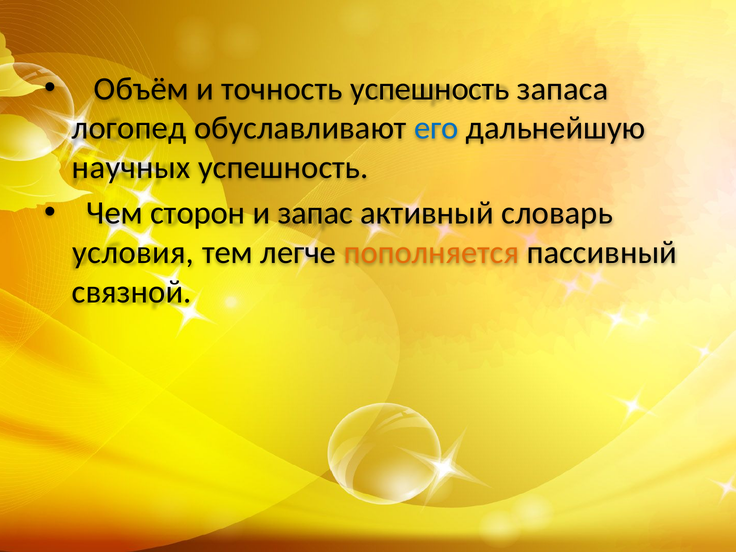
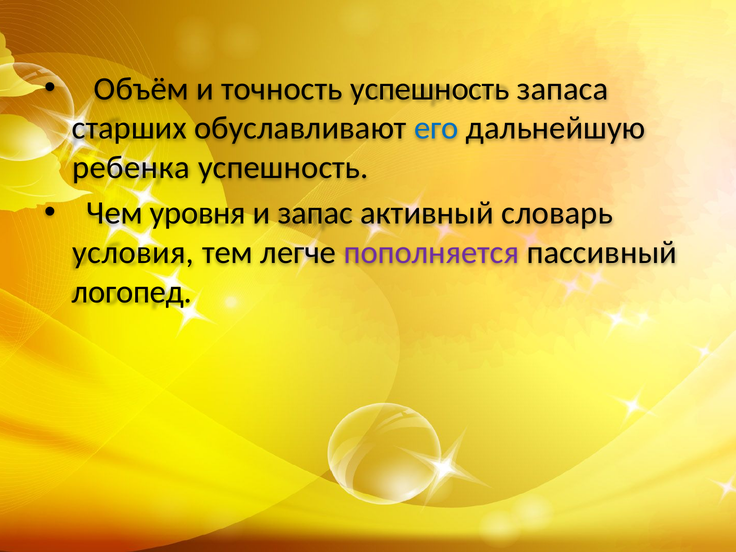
логопед: логопед -> старших
научных: научных -> ребенка
сторон: сторон -> уровня
пополняется colour: orange -> purple
связной: связной -> логопед
